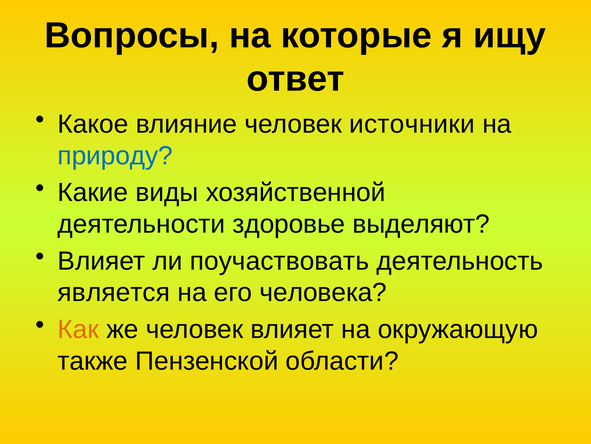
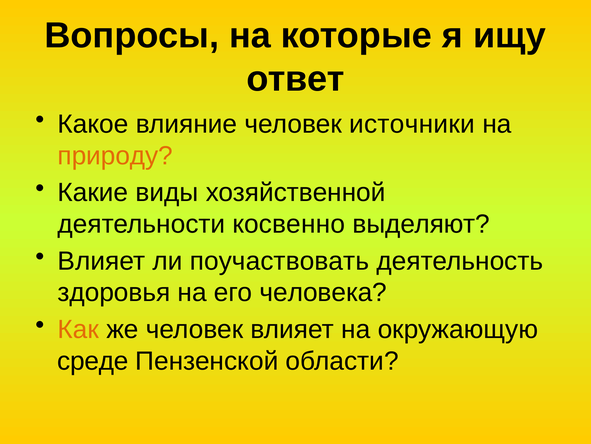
природу colour: blue -> orange
здоровье: здоровье -> косвенно
является: является -> здоровья
также: также -> среде
